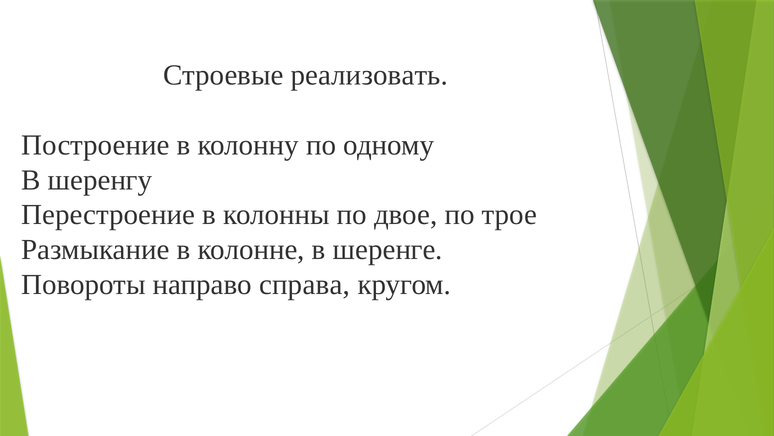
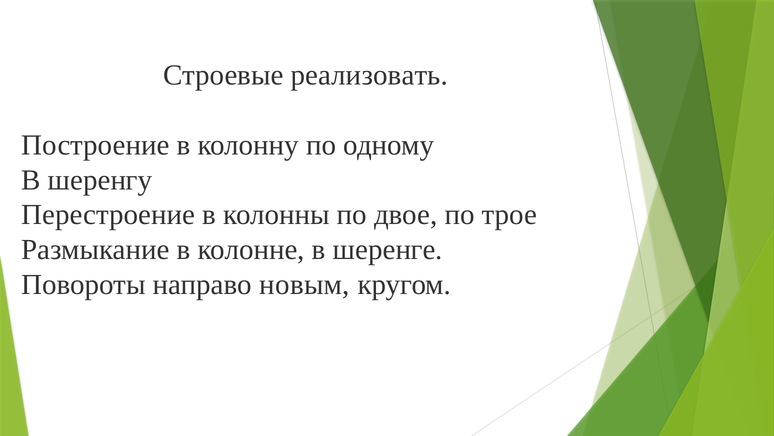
справа: справа -> новым
